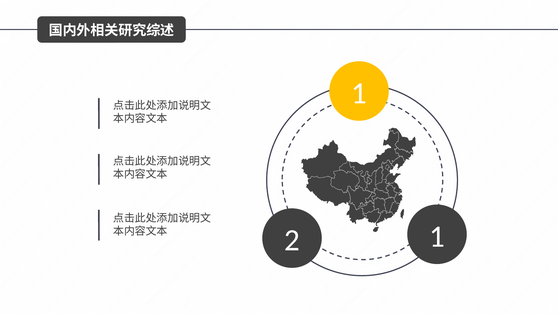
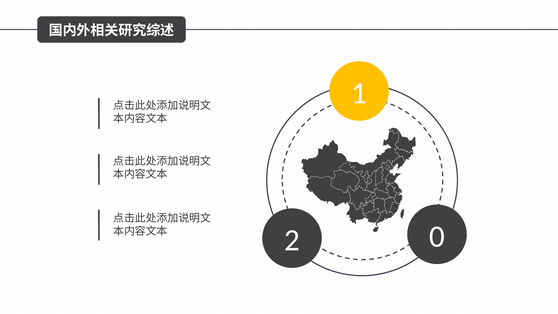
2 1: 1 -> 0
